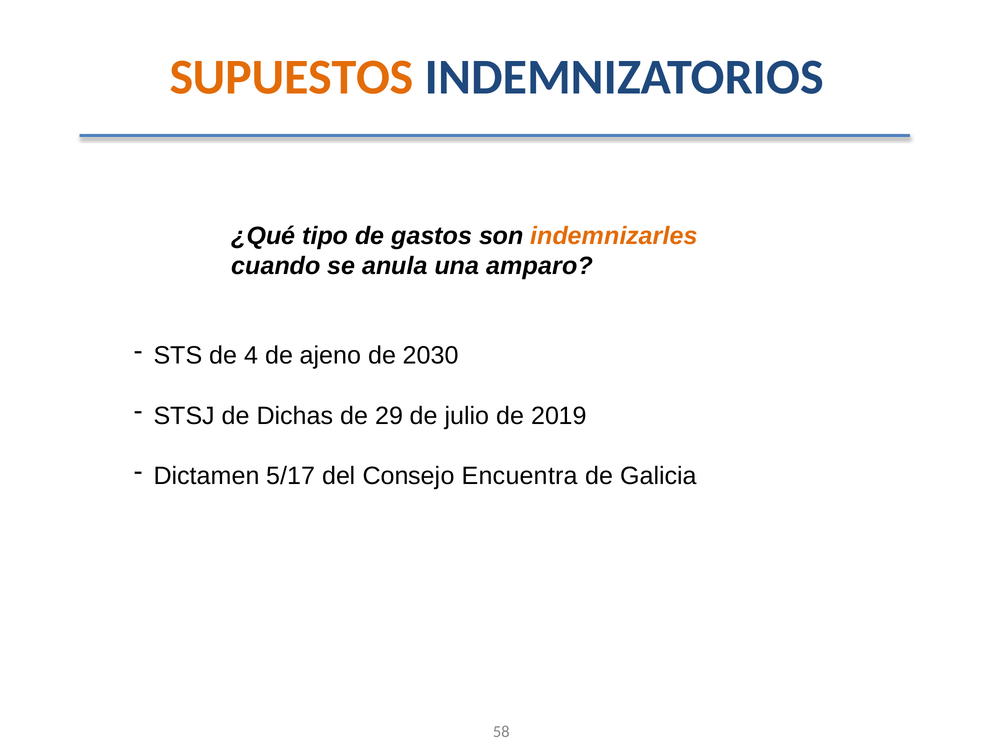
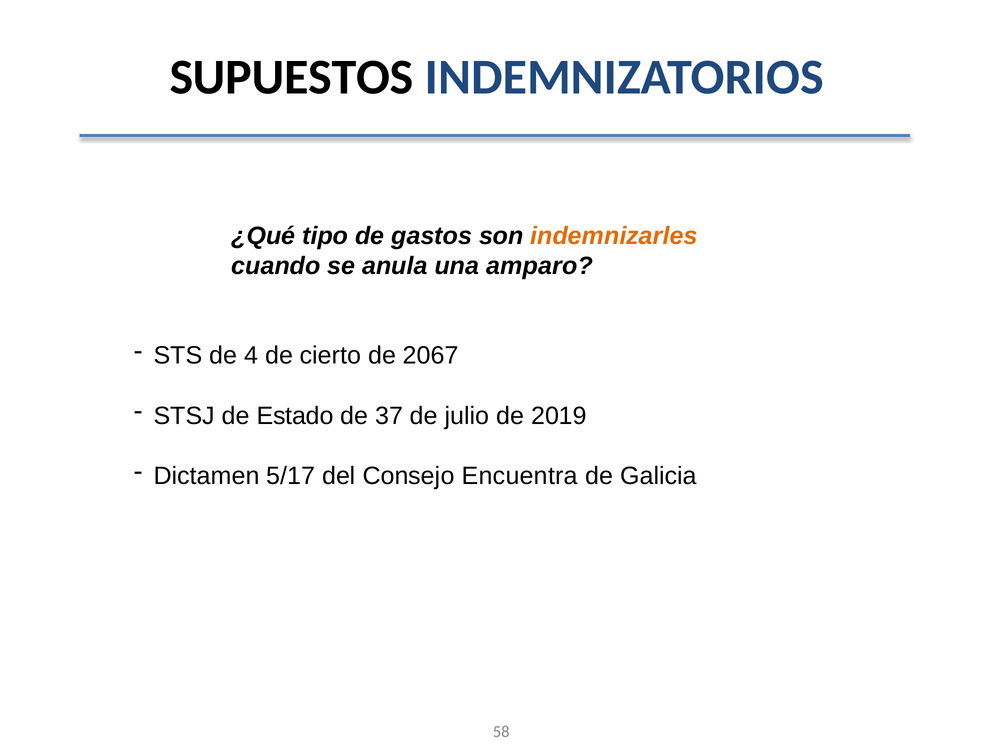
SUPUESTOS colour: orange -> black
ajeno: ajeno -> cierto
2030: 2030 -> 2067
Dichas: Dichas -> Estado
29: 29 -> 37
